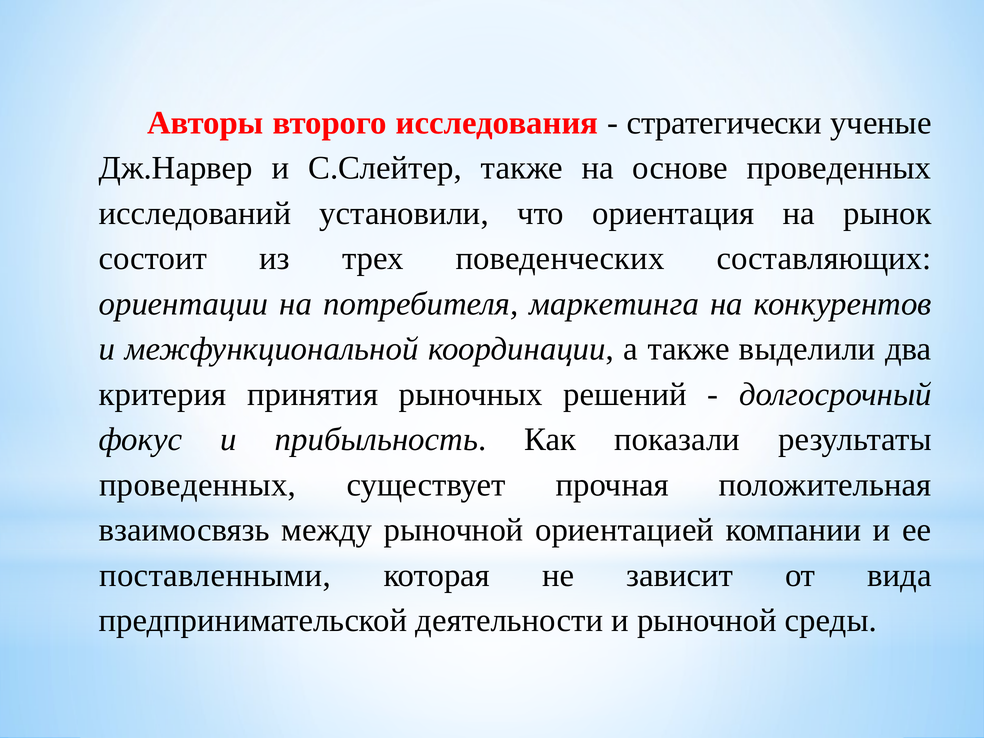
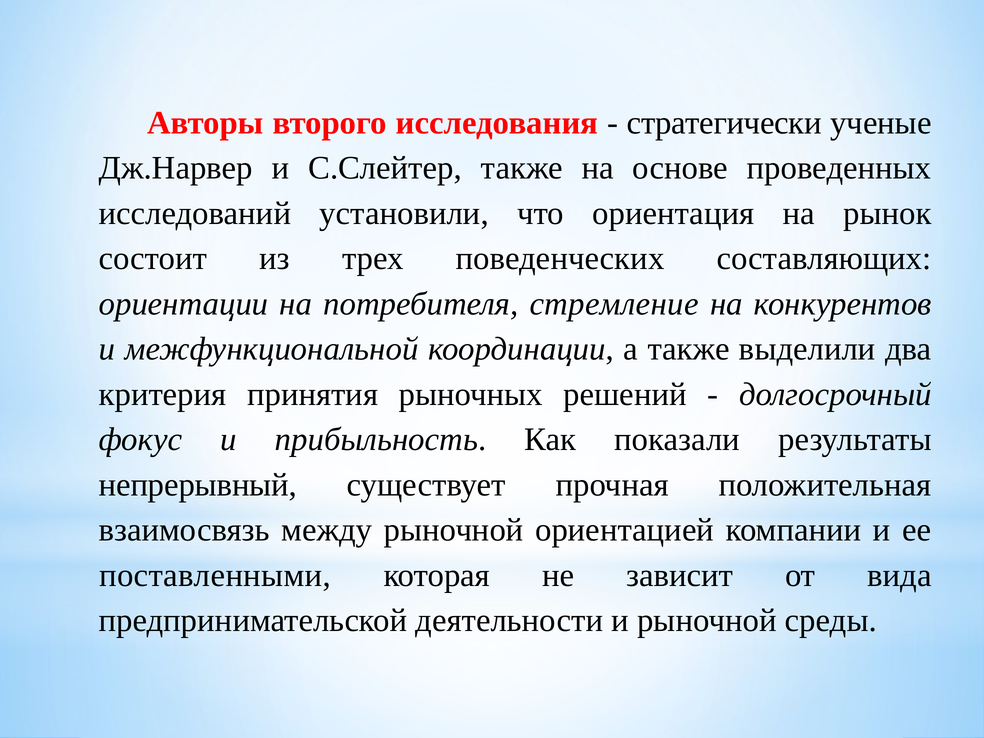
маркетинга: маркетинга -> стремление
проведенных at (198, 485): проведенных -> непрерывный
